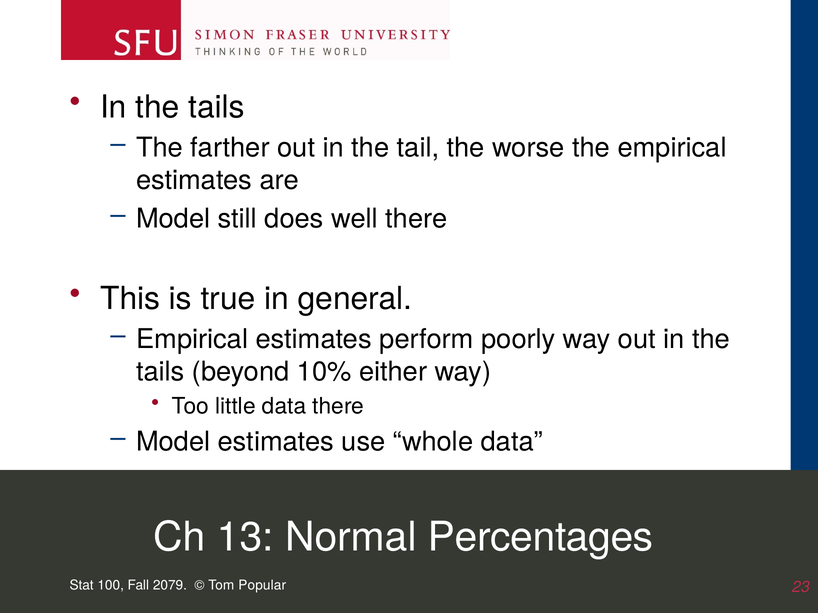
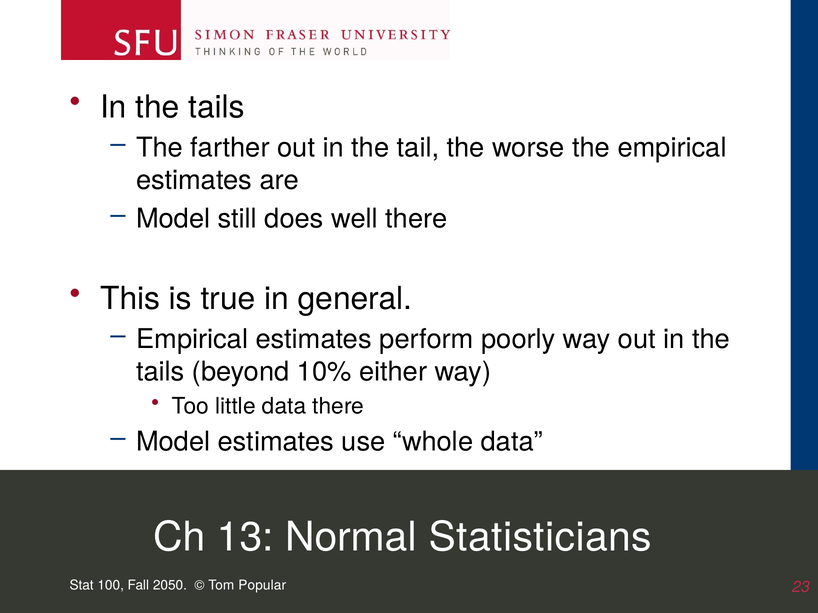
Percentages: Percentages -> Statisticians
2079: 2079 -> 2050
